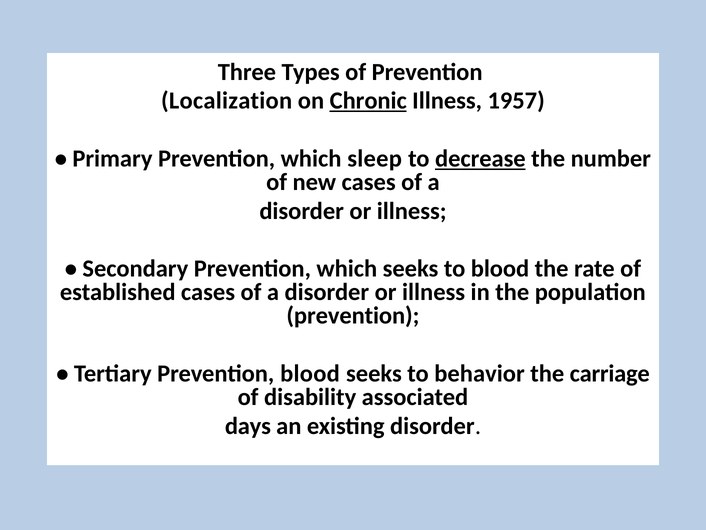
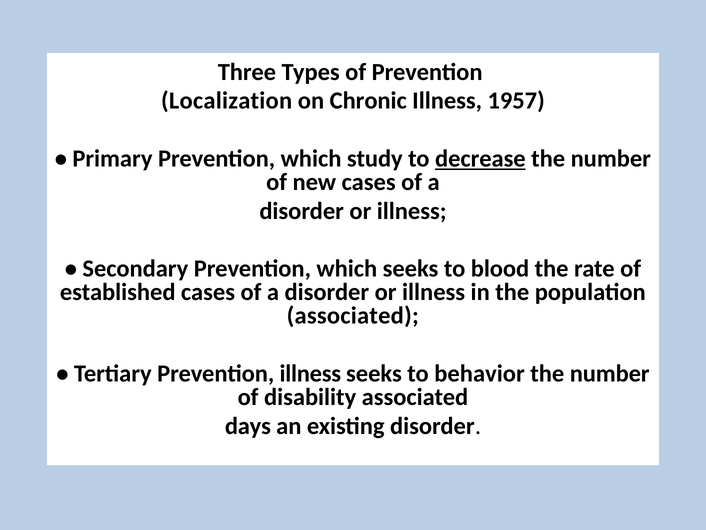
Chronic underline: present -> none
sleep: sleep -> study
prevention at (353, 316): prevention -> associated
Prevention blood: blood -> illness
carriage at (610, 373): carriage -> number
